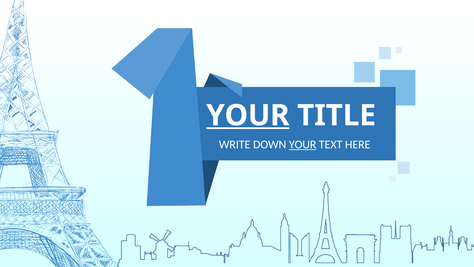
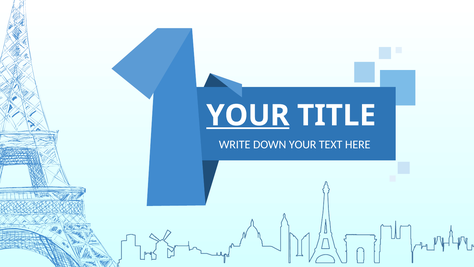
YOUR at (303, 144) underline: present -> none
